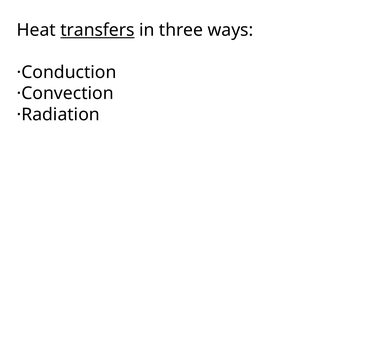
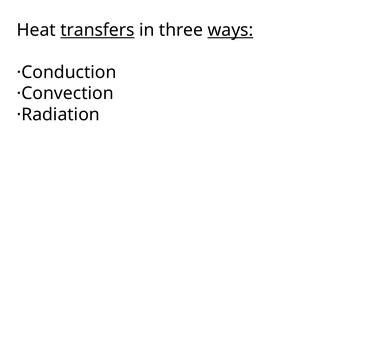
ways underline: none -> present
